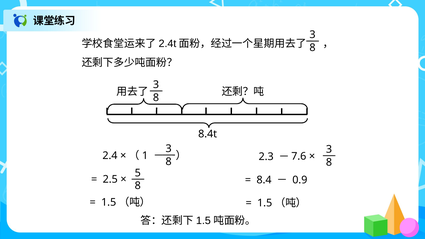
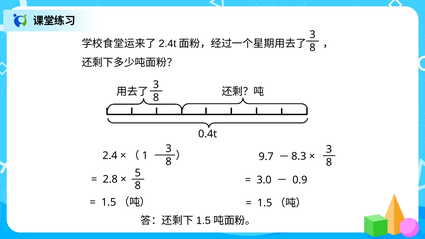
8.4t: 8.4t -> 0.4t
7.6: 7.6 -> 8.3
2.3: 2.3 -> 9.7
2.5: 2.5 -> 2.8
8.4: 8.4 -> 3.0
